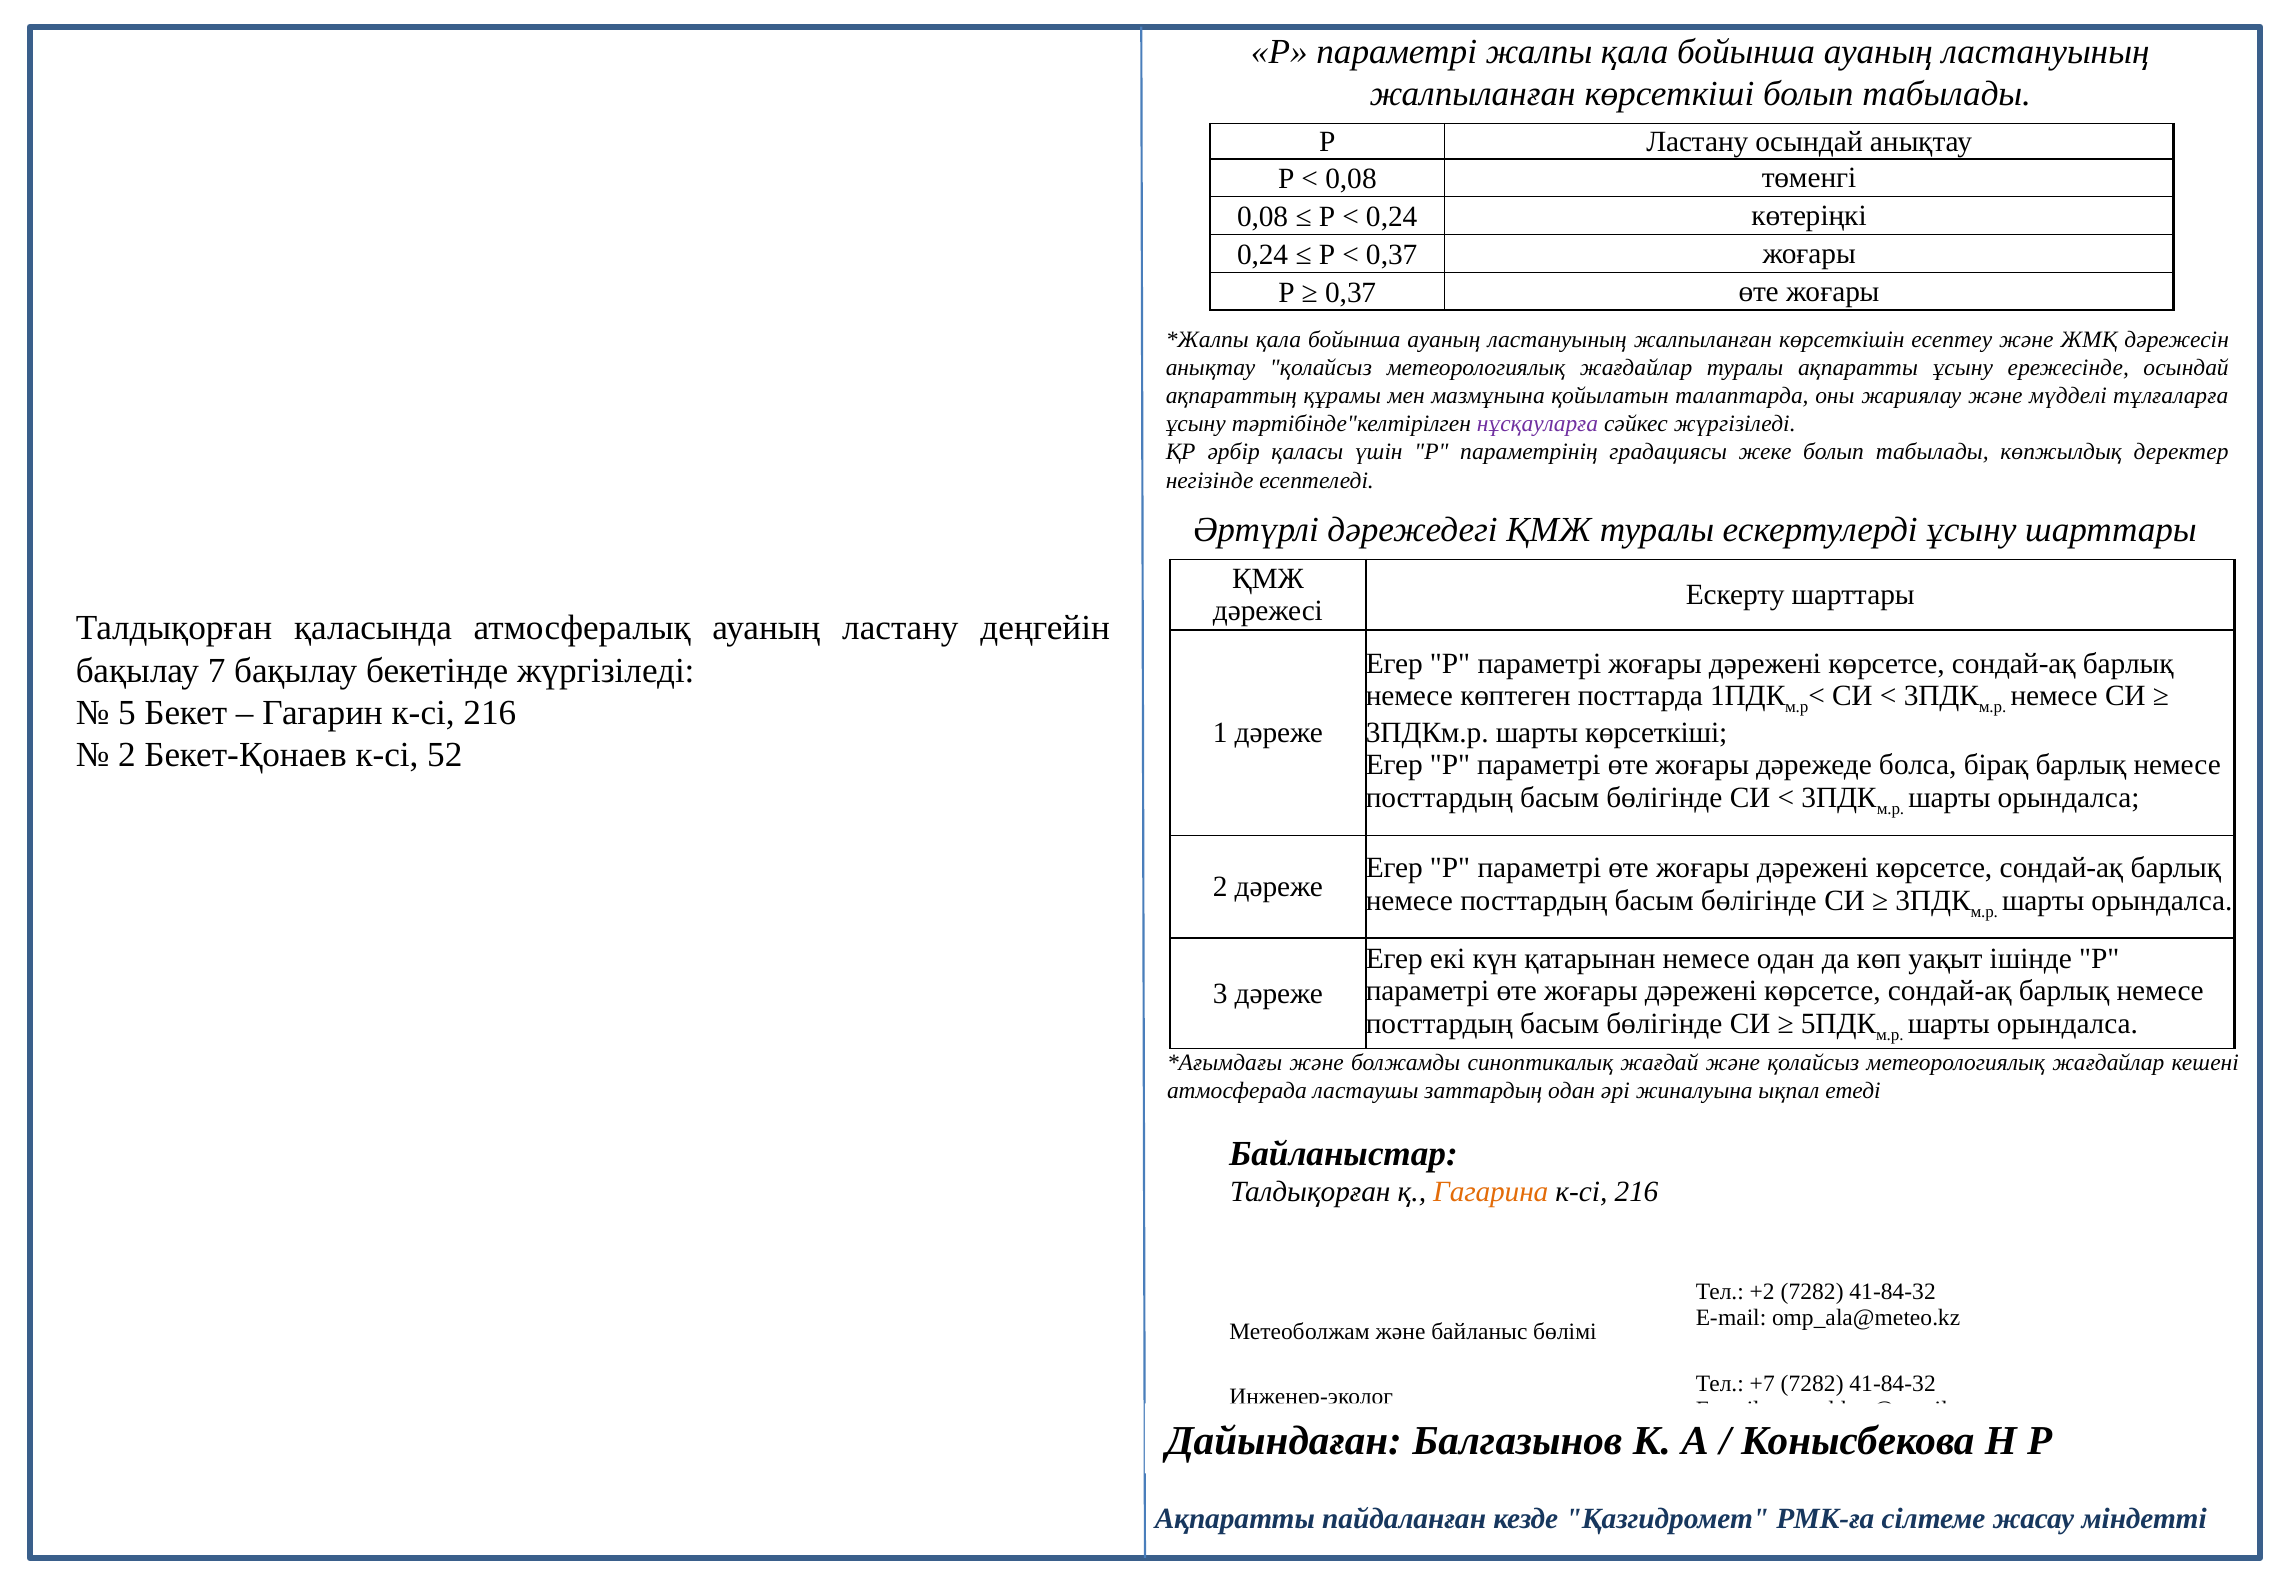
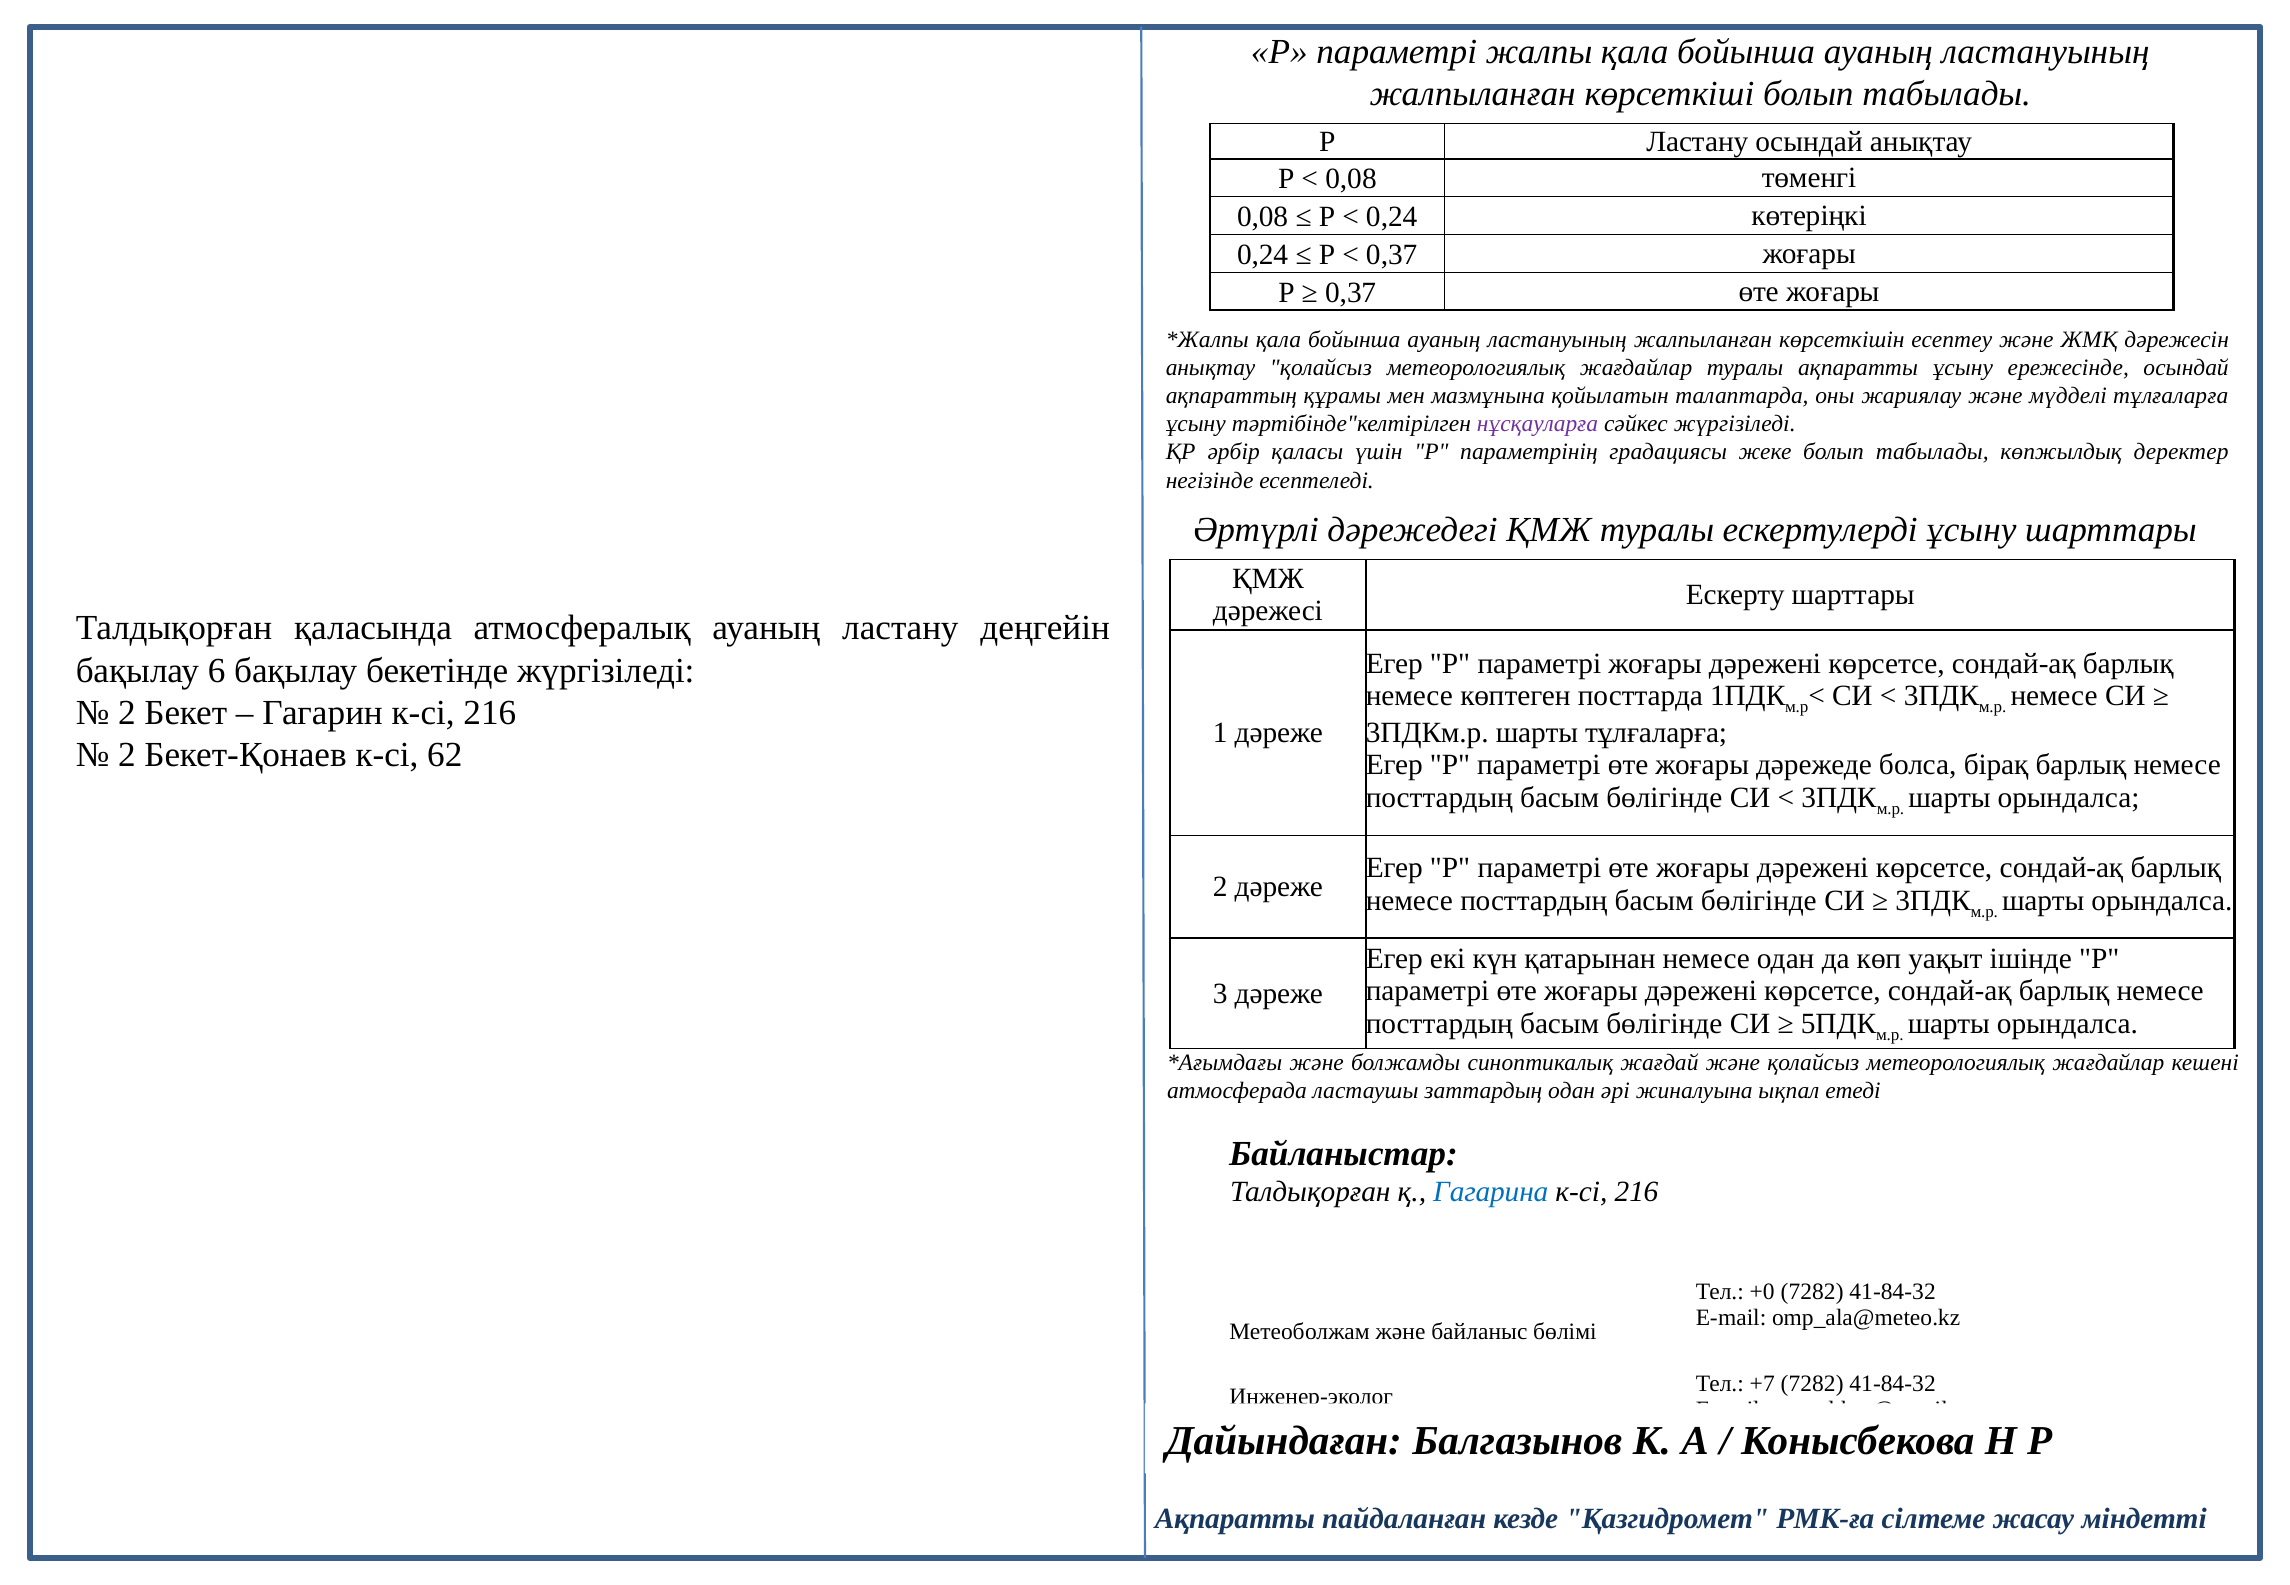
7: 7 -> 6
5 at (127, 713): 5 -> 2
шарты көрсеткіші: көрсеткіші -> тұлғаларға
52: 52 -> 62
Гагарина colour: orange -> blue
+2: +2 -> +0
